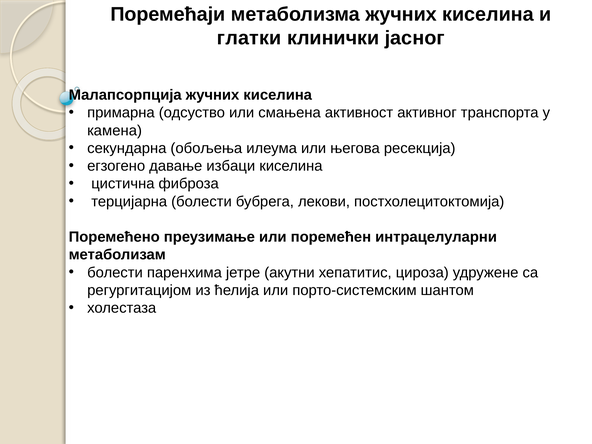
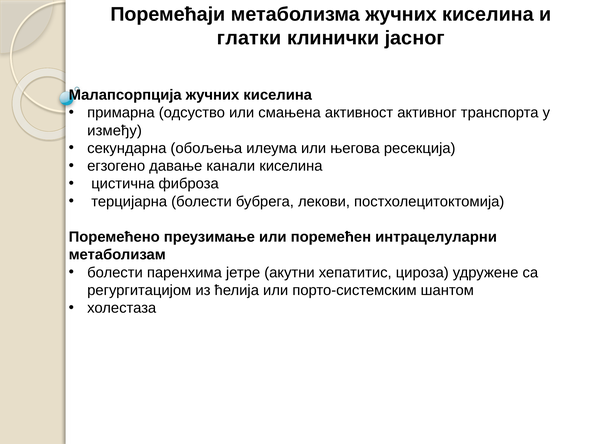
камена: камена -> између
избаци: избаци -> канали
